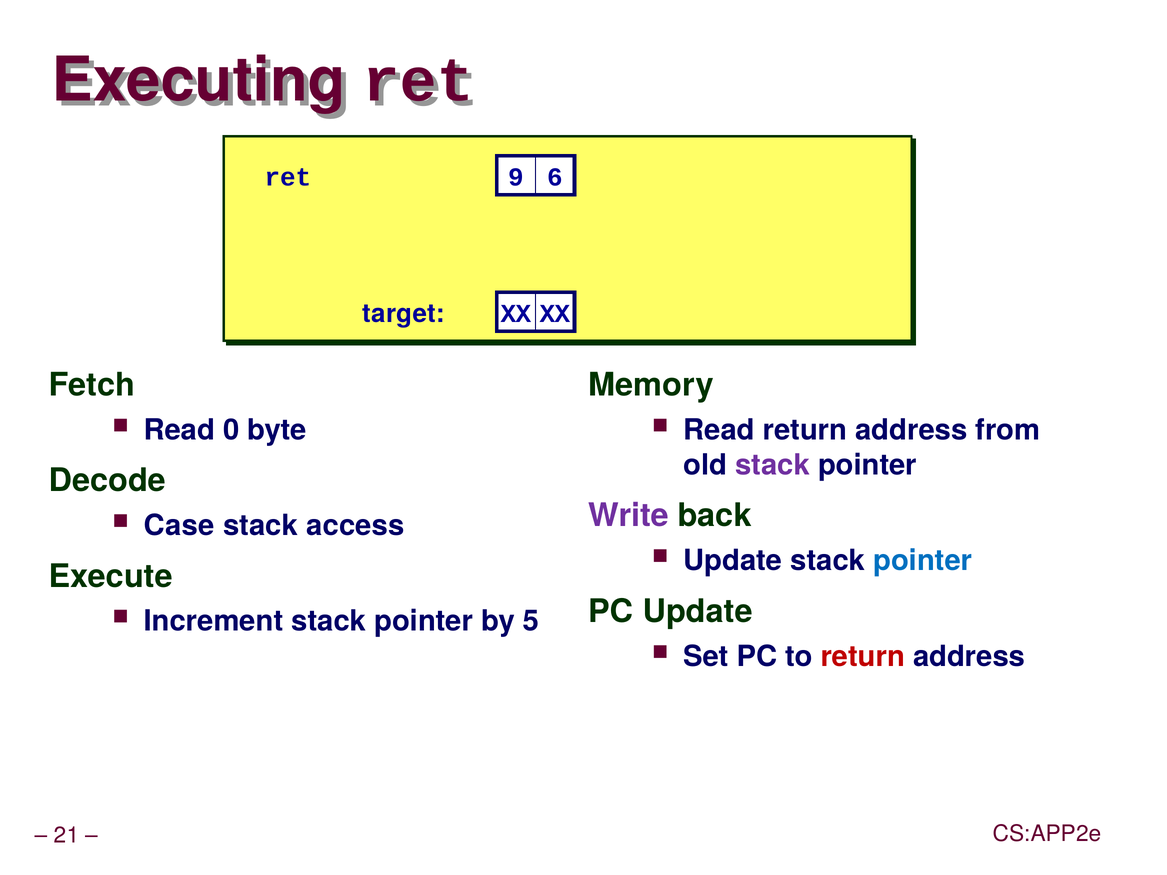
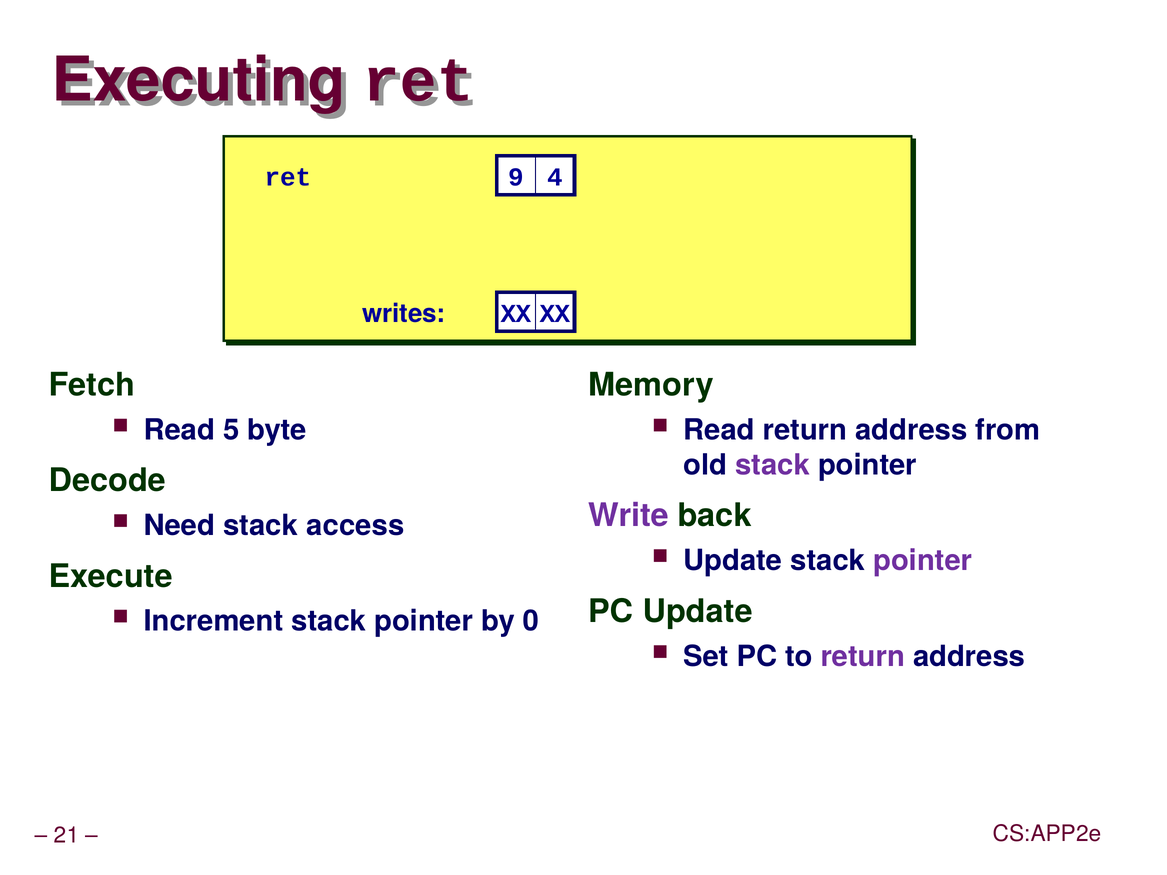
6: 6 -> 4
target: target -> writes
0: 0 -> 5
Case: Case -> Need
pointer at (923, 561) colour: blue -> purple
5: 5 -> 0
return at (863, 656) colour: red -> purple
